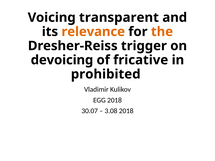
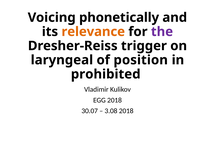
transparent: transparent -> phonetically
the colour: orange -> purple
devoicing: devoicing -> laryngeal
fricative: fricative -> position
